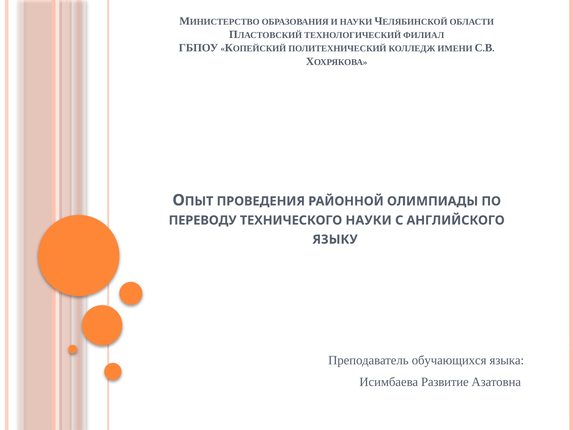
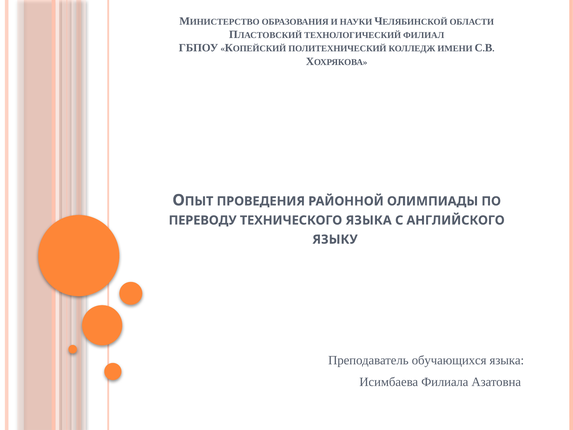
ТЕХНИЧЕСКОГО НАУКИ: НАУКИ -> ЯЗЫКА
Развитие: Развитие -> Филиала
